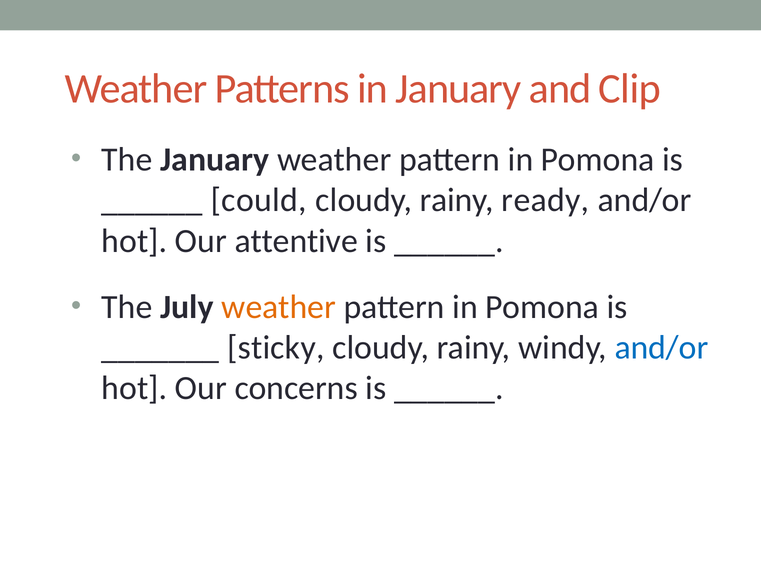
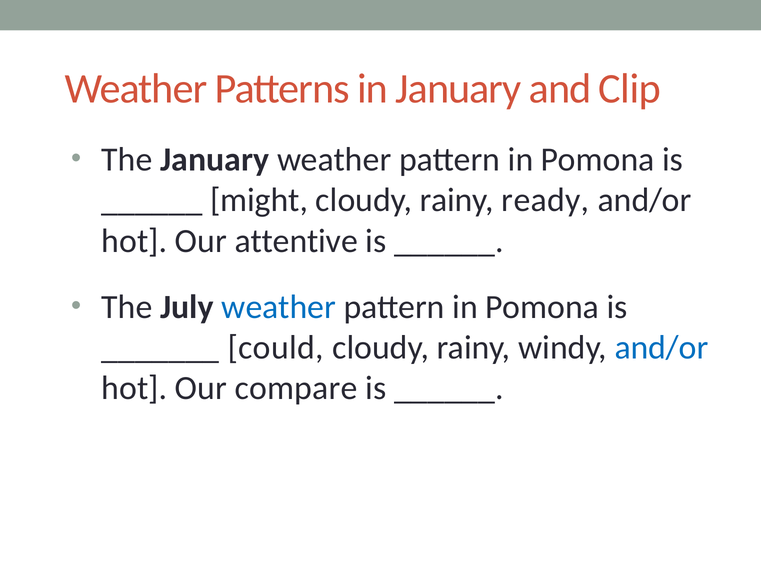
could: could -> might
weather at (279, 307) colour: orange -> blue
sticky: sticky -> could
concerns: concerns -> compare
